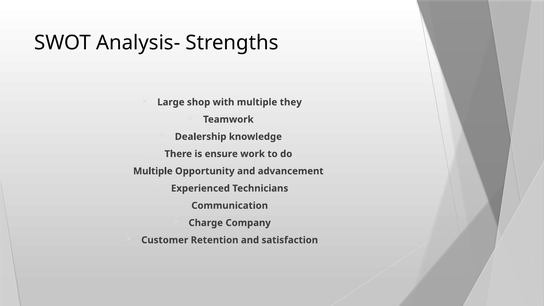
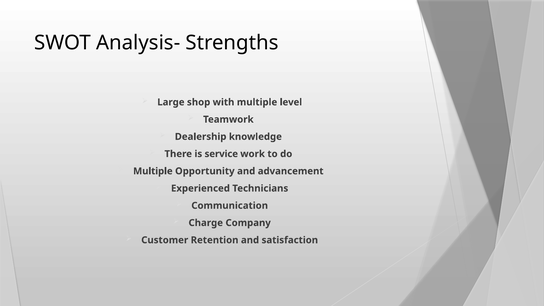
they: they -> level
ensure: ensure -> service
